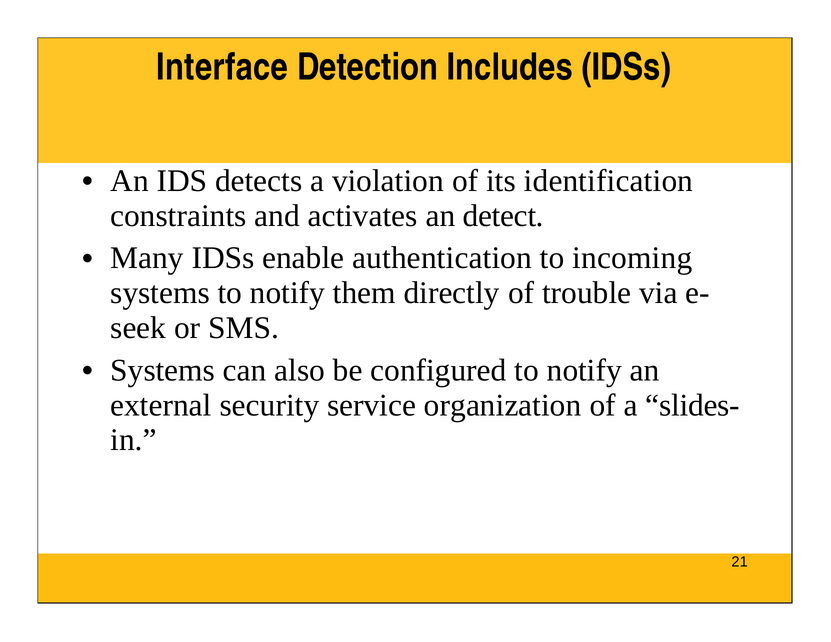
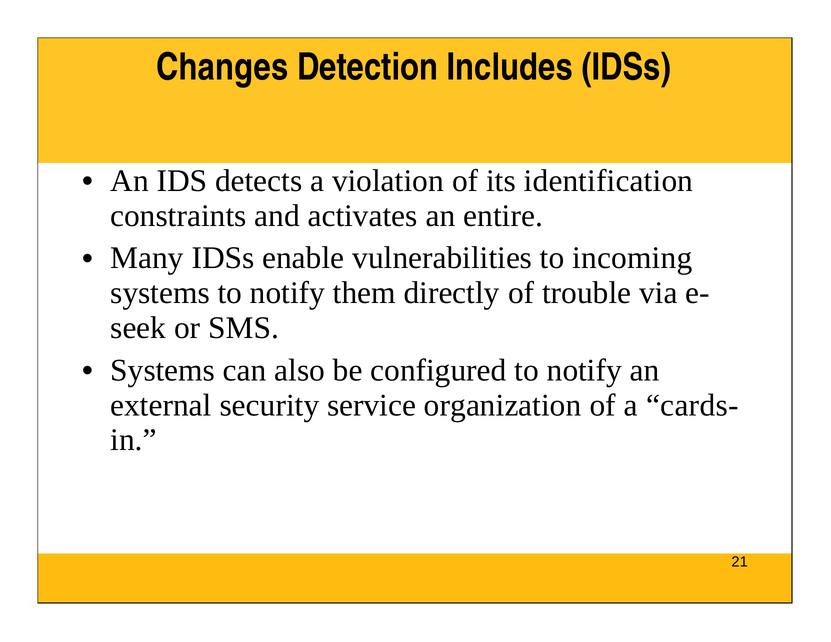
Interface: Interface -> Changes
detect: detect -> entire
authentication: authentication -> vulnerabilities
slides-: slides- -> cards-
